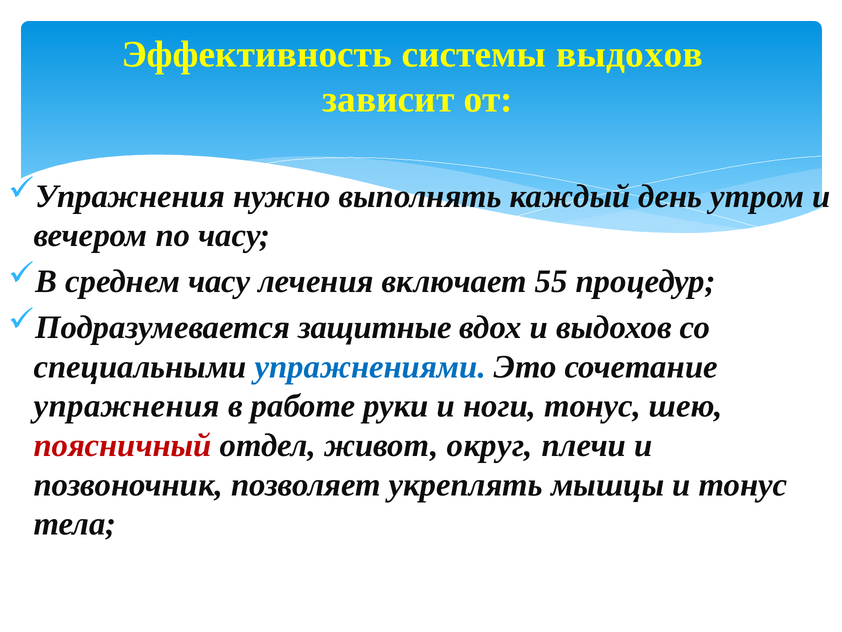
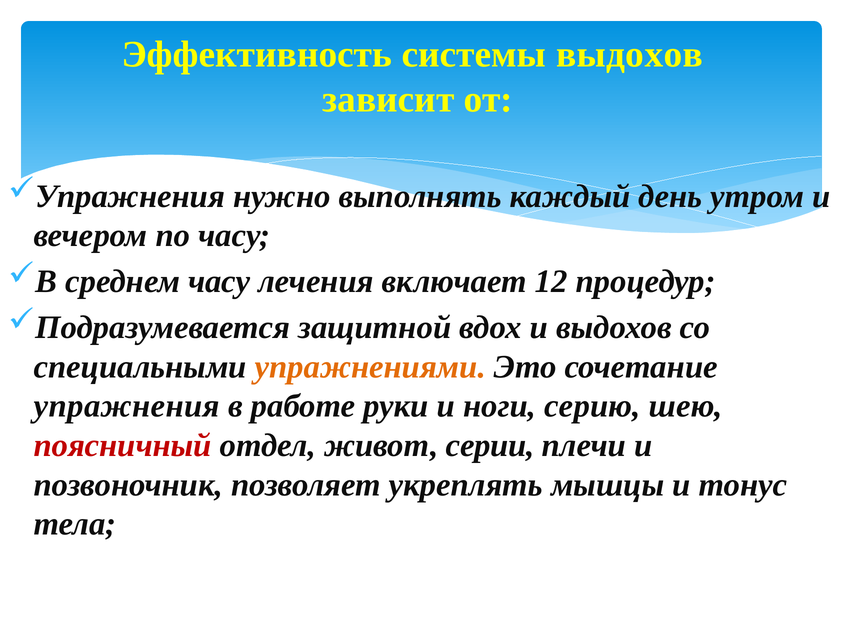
55: 55 -> 12
защитные: защитные -> защитной
упражнениями colour: blue -> orange
ноги тонус: тонус -> серию
округ: округ -> серии
